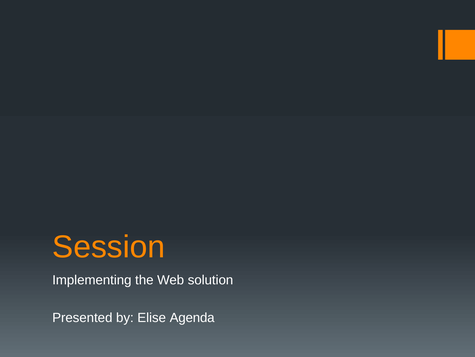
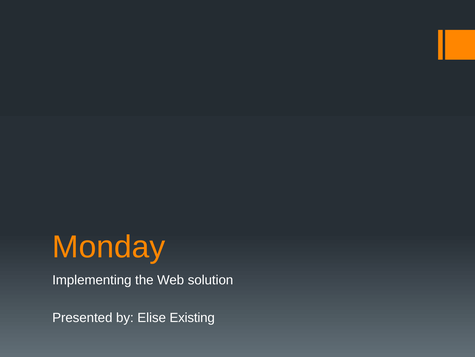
Session: Session -> Monday
Agenda: Agenda -> Existing
